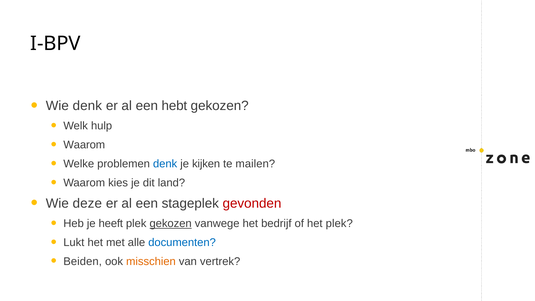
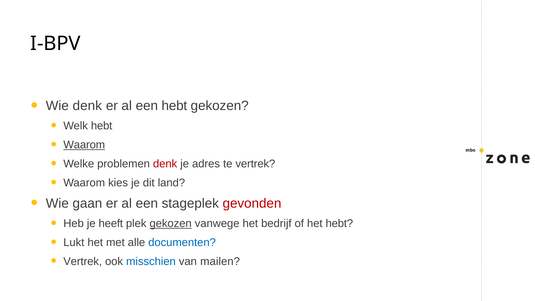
Welk hulp: hulp -> hebt
Waarom at (84, 145) underline: none -> present
denk at (165, 164) colour: blue -> red
kijken: kijken -> adres
te mailen: mailen -> vertrek
deze: deze -> gaan
het plek: plek -> hebt
Beiden at (83, 261): Beiden -> Vertrek
misschien colour: orange -> blue
vertrek: vertrek -> mailen
